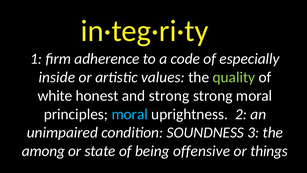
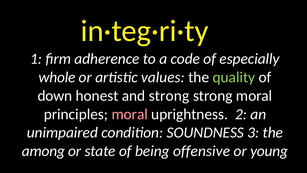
inside: inside -> whole
white: white -> down
moral at (130, 114) colour: light blue -> pink
things: things -> young
